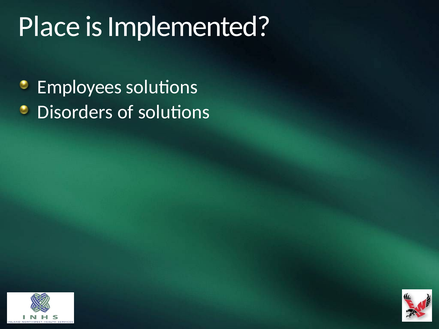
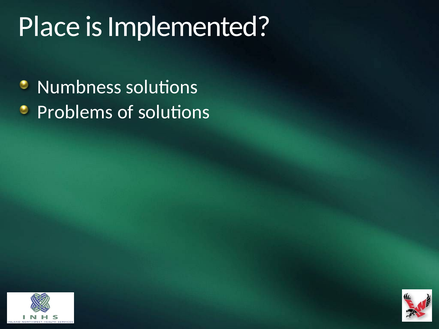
Employees: Employees -> Numbness
Disorders: Disorders -> Problems
